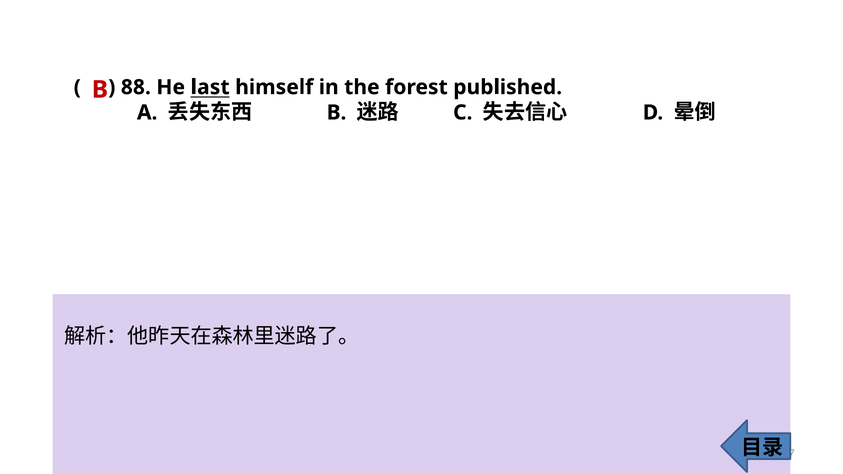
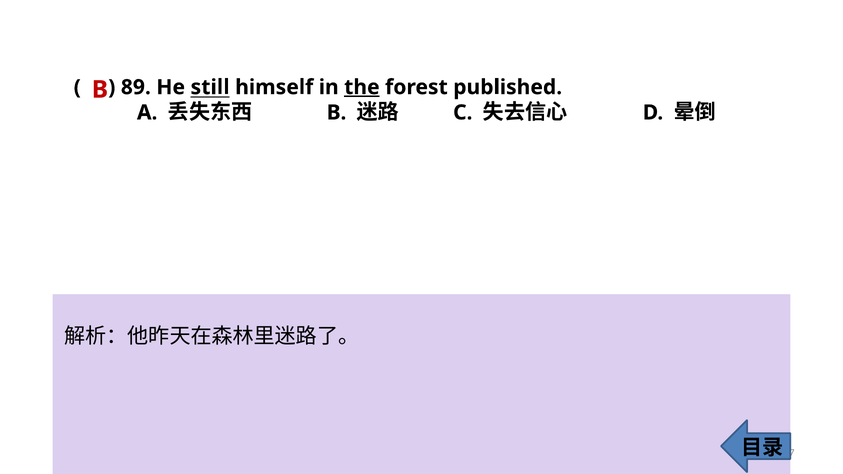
88: 88 -> 89
last: last -> still
the underline: none -> present
